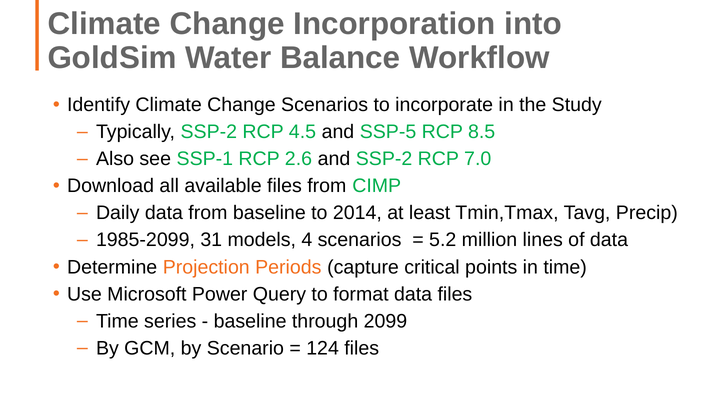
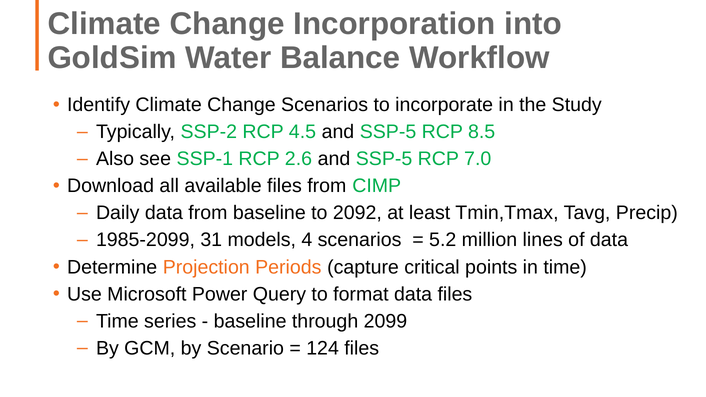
2.6 and SSP-2: SSP-2 -> SSP-5
2014: 2014 -> 2092
